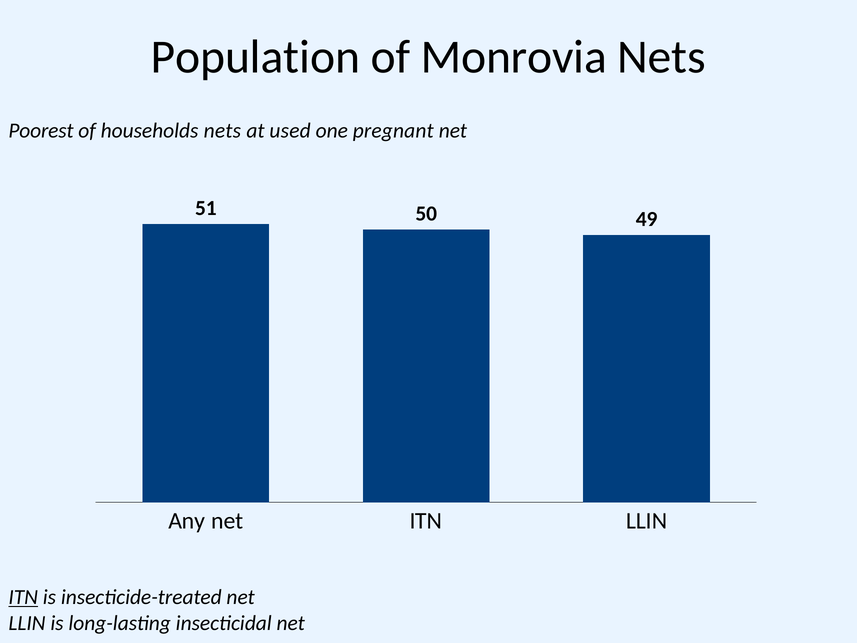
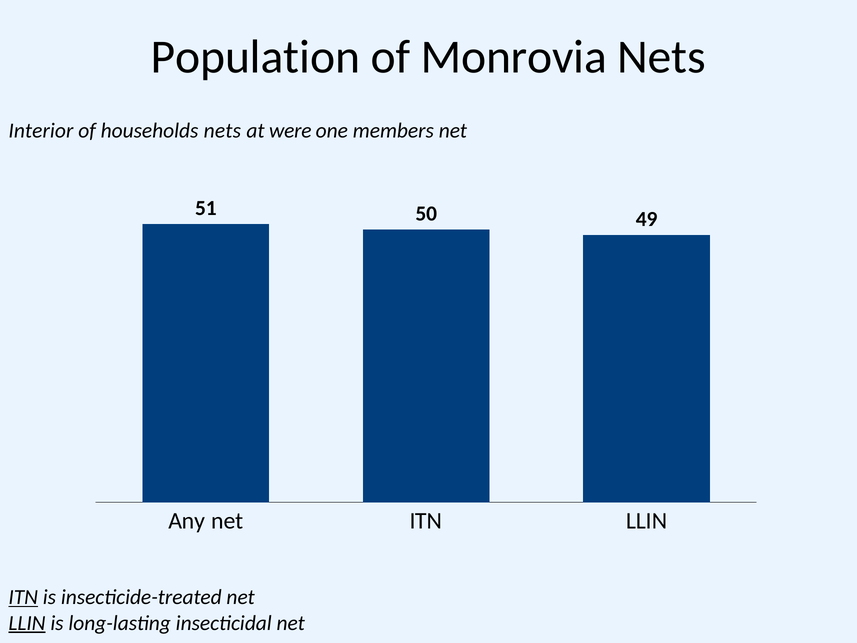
Poorest: Poorest -> Interior
used: used -> were
pregnant: pregnant -> members
LLIN at (27, 623) underline: none -> present
